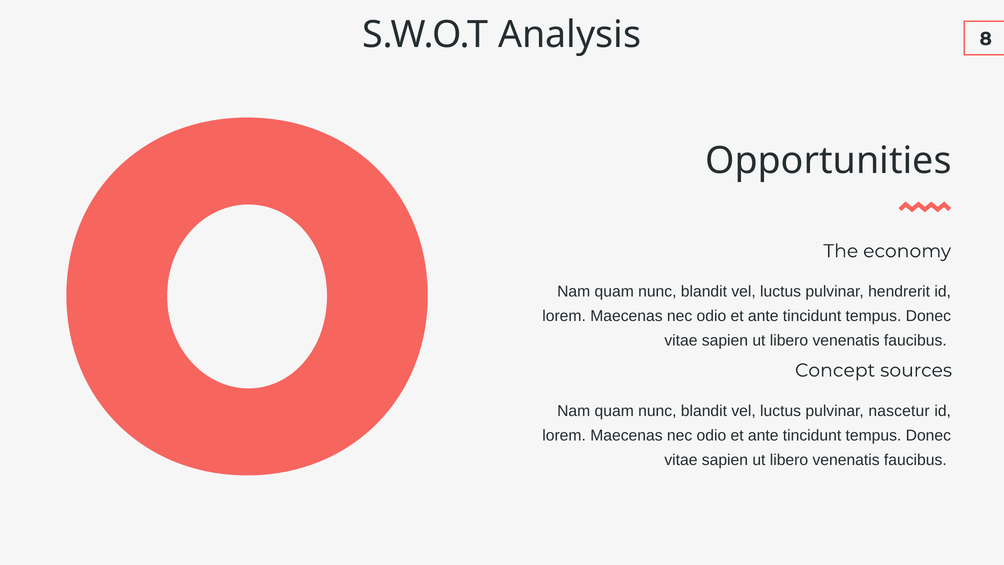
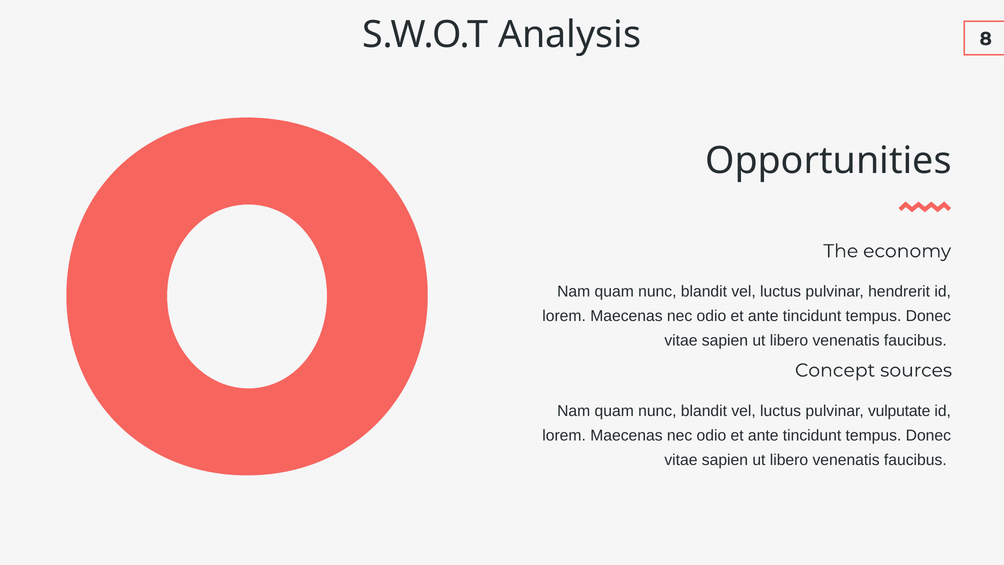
nascetur: nascetur -> vulputate
